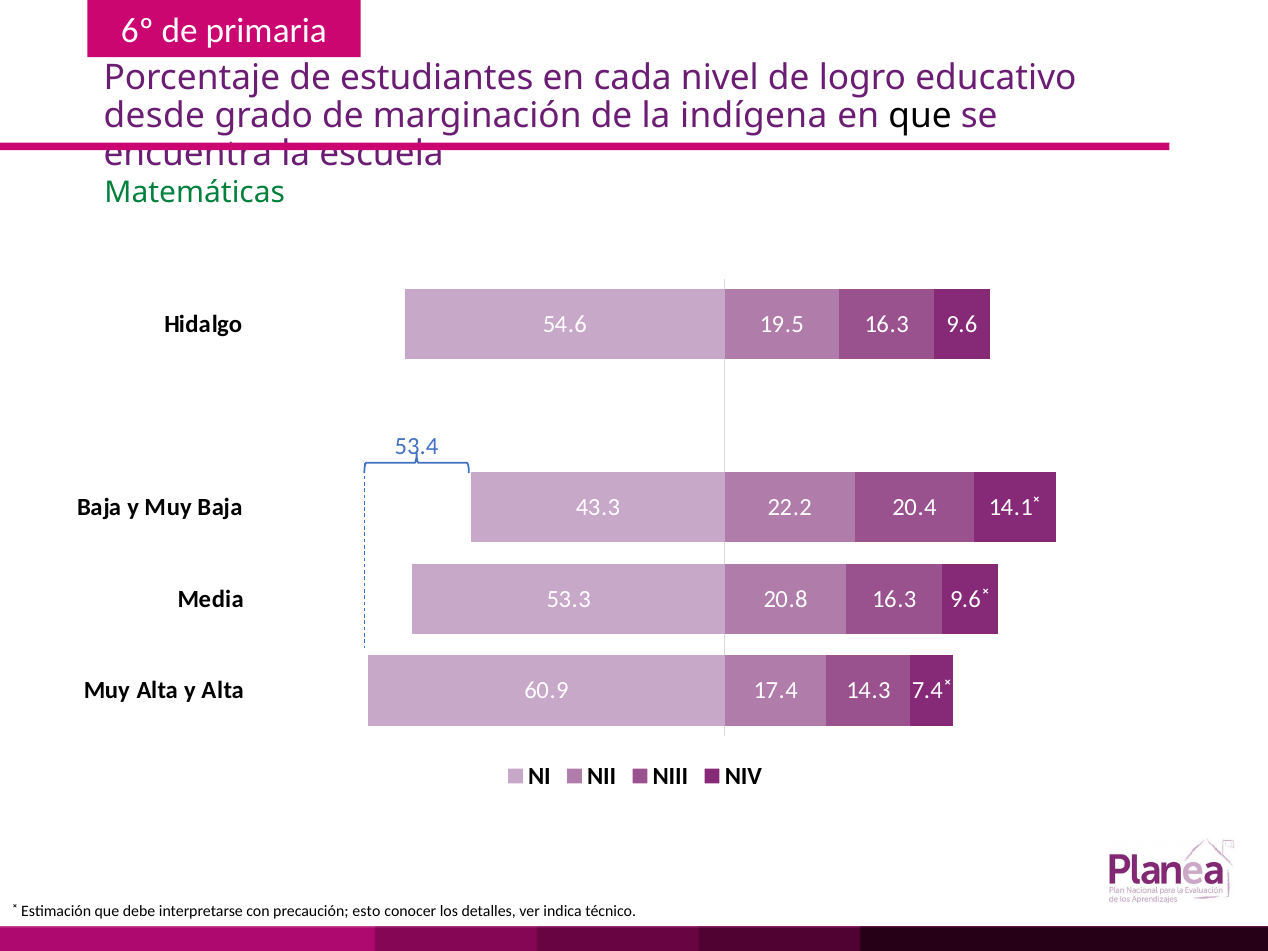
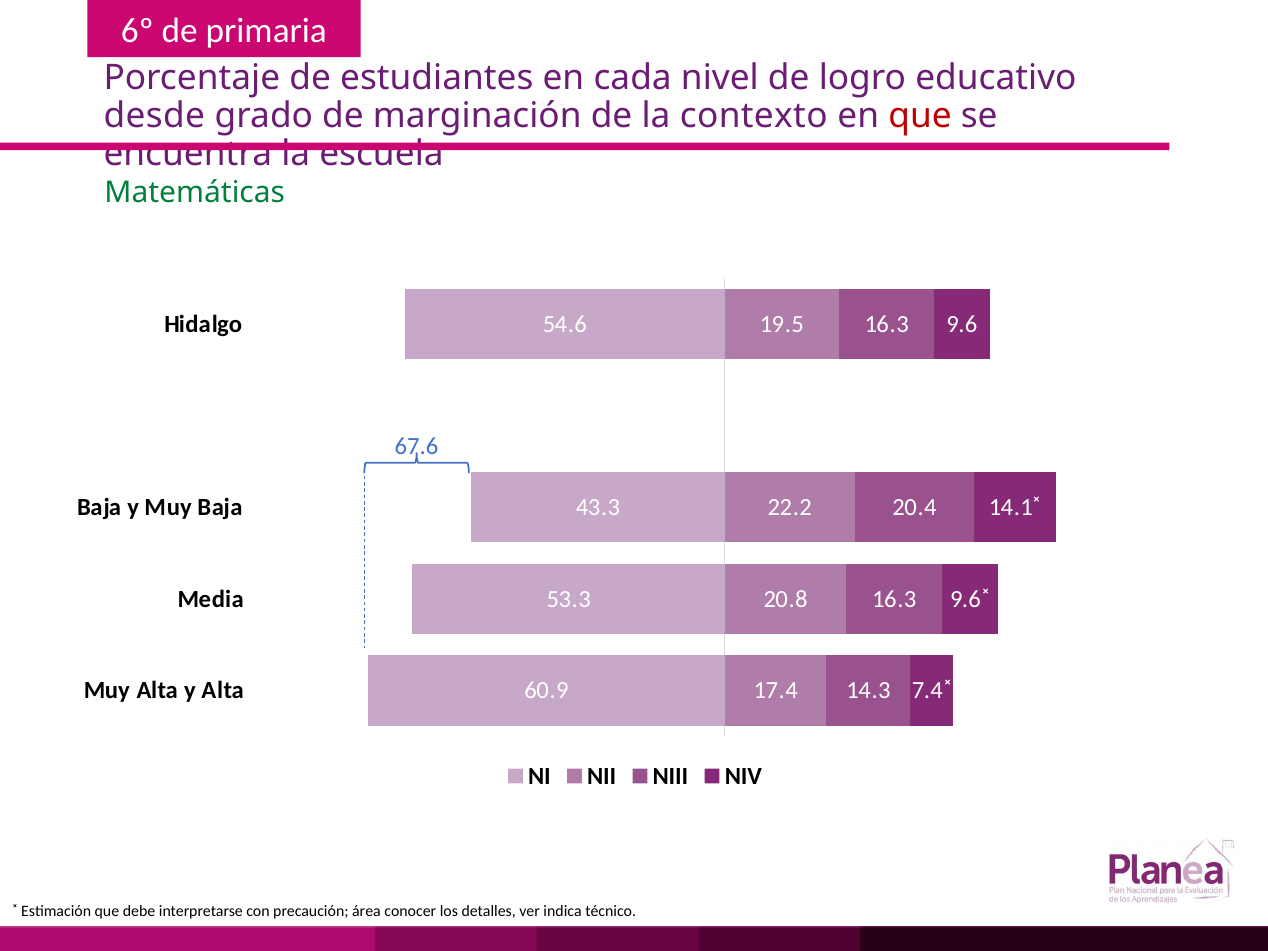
indígena: indígena -> contexto
que at (920, 116) colour: black -> red
53.4: 53.4 -> 67.6
esto: esto -> área
